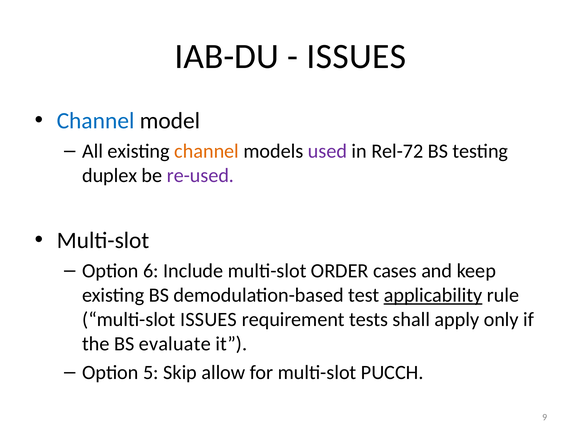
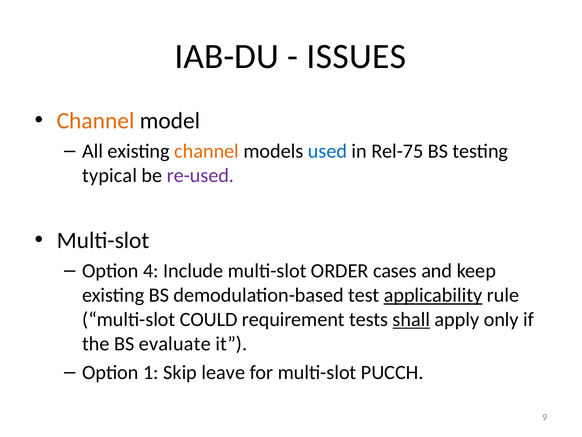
Channel at (96, 120) colour: blue -> orange
used colour: purple -> blue
Rel-72: Rel-72 -> Rel-75
duplex: duplex -> typical
6: 6 -> 4
multi-slot ISSUES: ISSUES -> COULD
shall underline: none -> present
5: 5 -> 1
allow: allow -> leave
